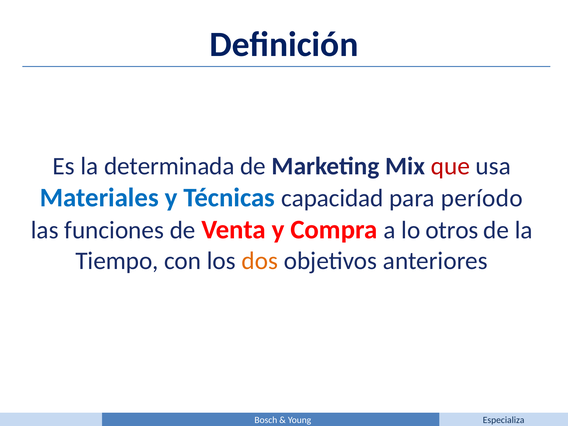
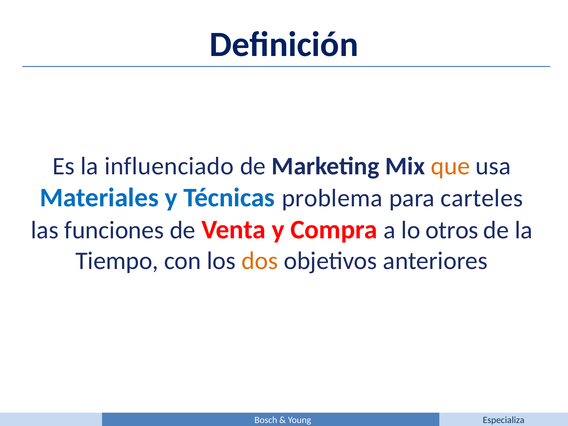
determinada: determinada -> influenciado
que colour: red -> orange
capacidad: capacidad -> problema
período: período -> carteles
